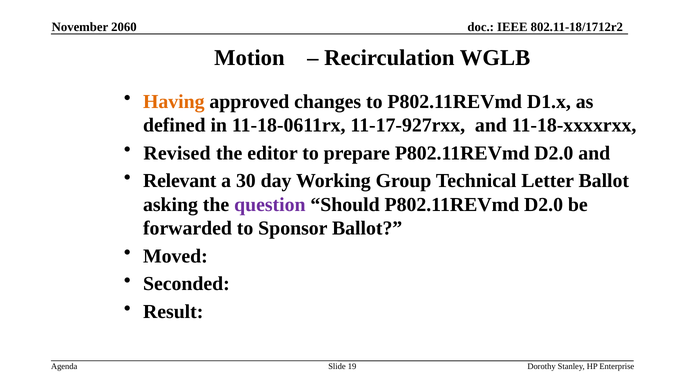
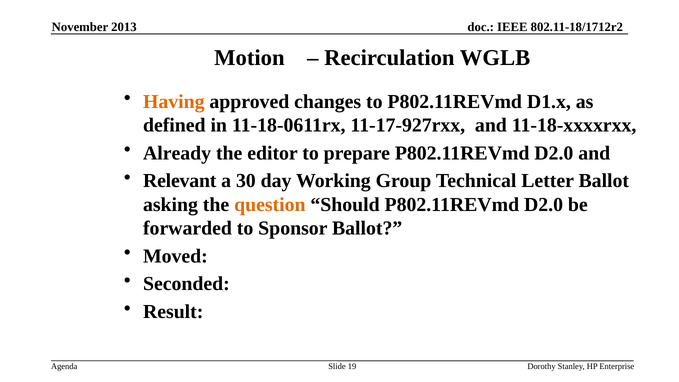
2060: 2060 -> 2013
Revised: Revised -> Already
question colour: purple -> orange
